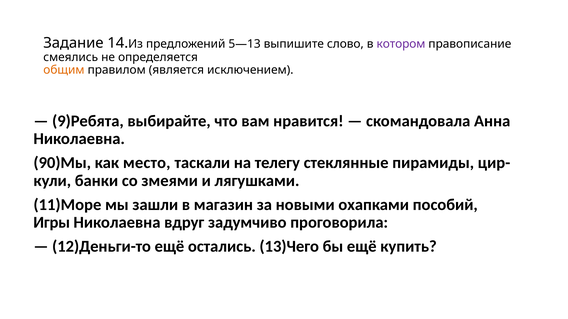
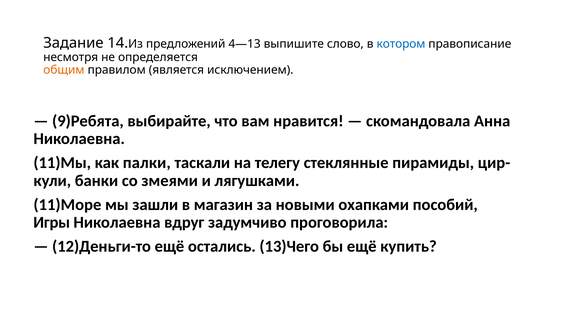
5—13: 5—13 -> 4—13
котором colour: purple -> blue
смеялись: смеялись -> несмотря
90)Мы: 90)Мы -> 11)Мы
место: место -> палки
